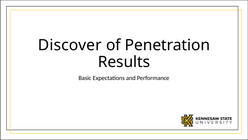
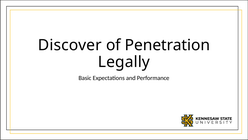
Results: Results -> Legally
